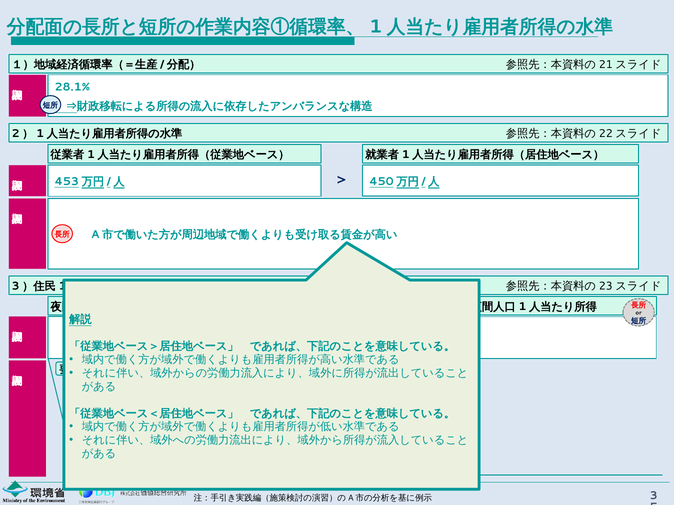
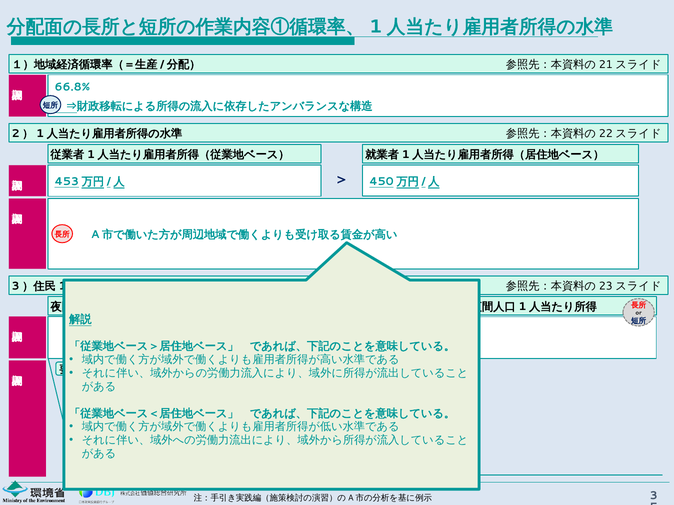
28.1%: 28.1% -> 66.8%
